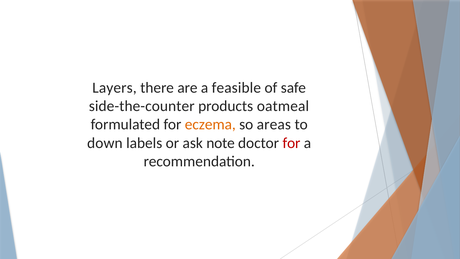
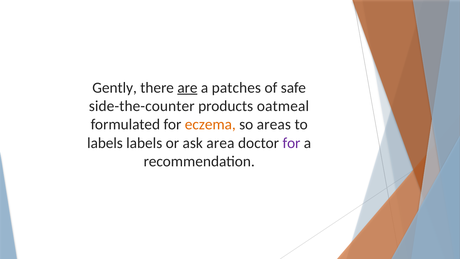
Layers: Layers -> Gently
are underline: none -> present
feasible: feasible -> patches
down at (105, 143): down -> labels
note: note -> area
for at (291, 143) colour: red -> purple
